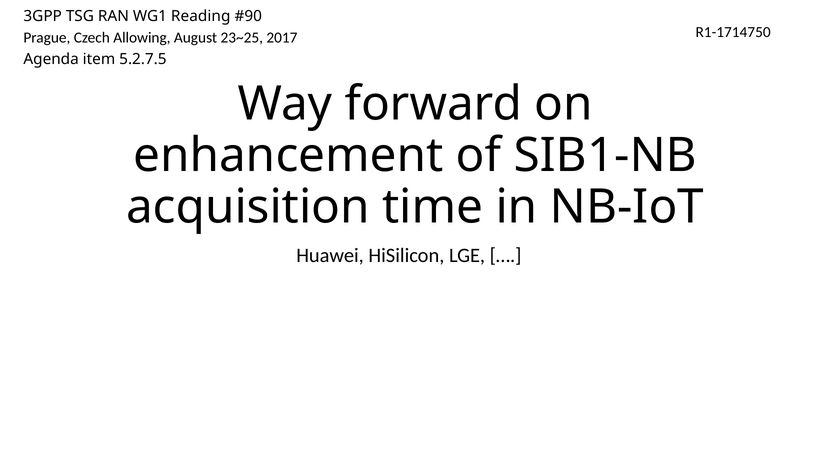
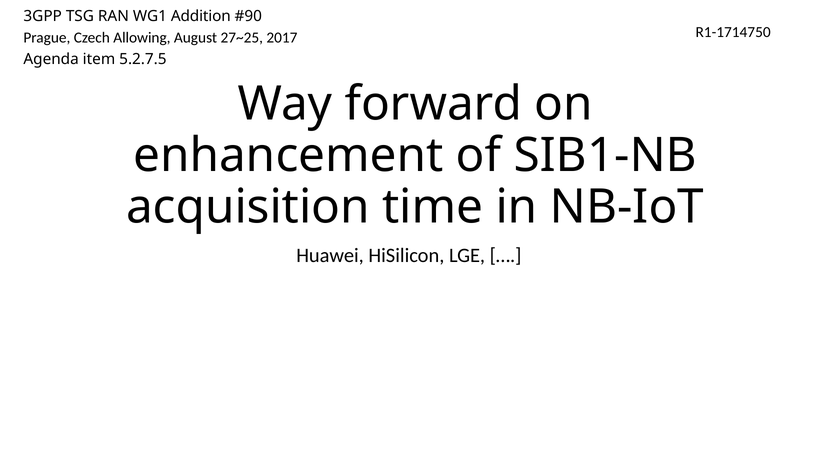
Reading: Reading -> Addition
23~25: 23~25 -> 27~25
